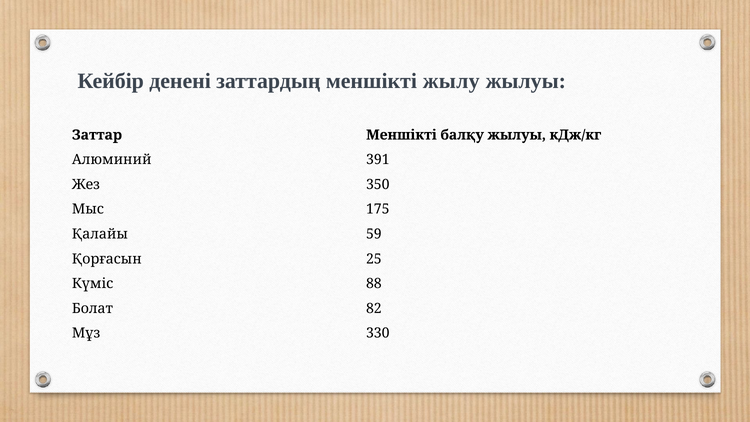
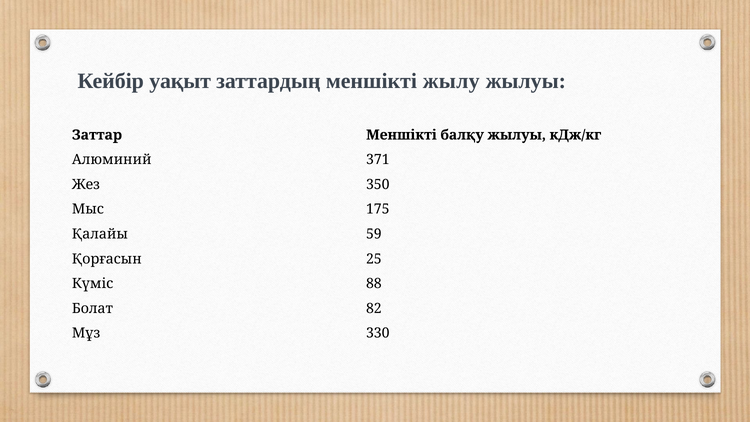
денені: денені -> уақыт
391: 391 -> 371
